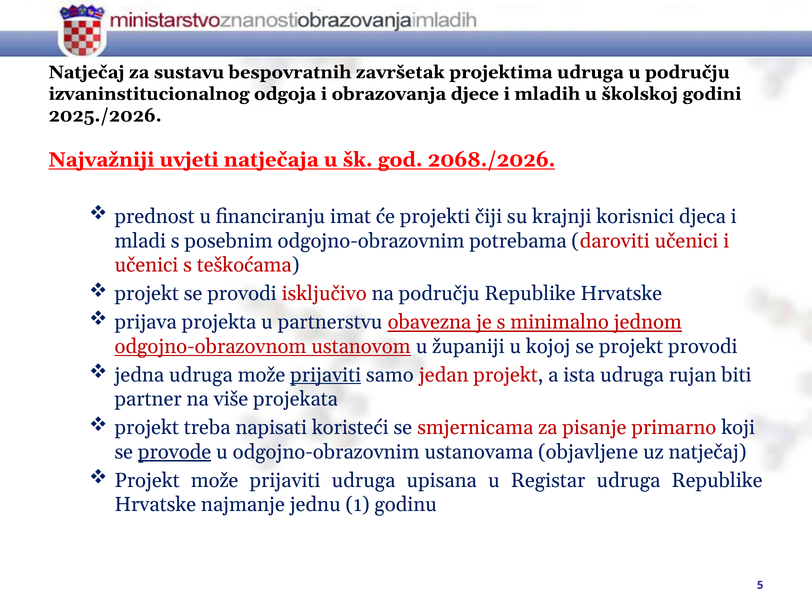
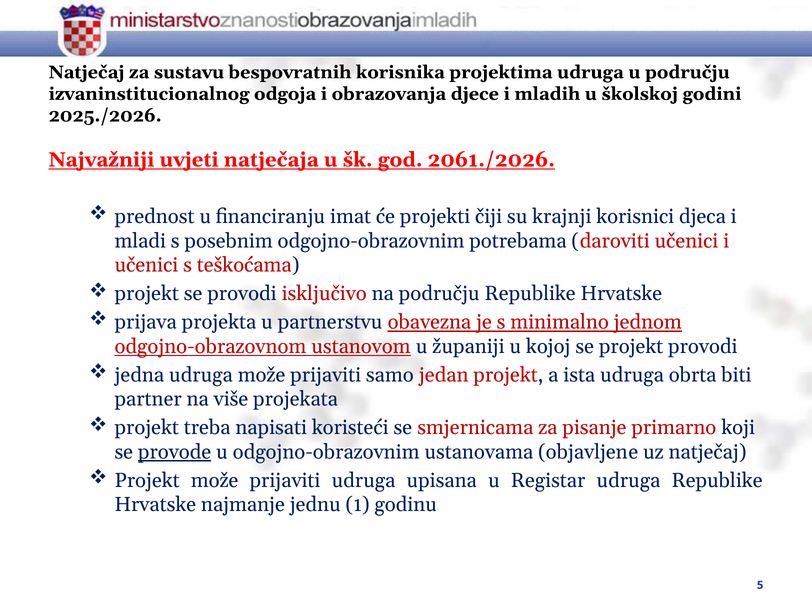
završetak: završetak -> korisnika
2068./2026: 2068./2026 -> 2061./2026
prijaviti at (326, 375) underline: present -> none
rujan: rujan -> obrta
